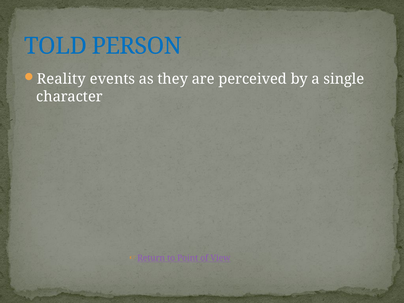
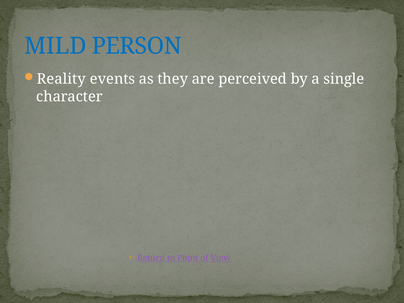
TOLD: TOLD -> MILD
